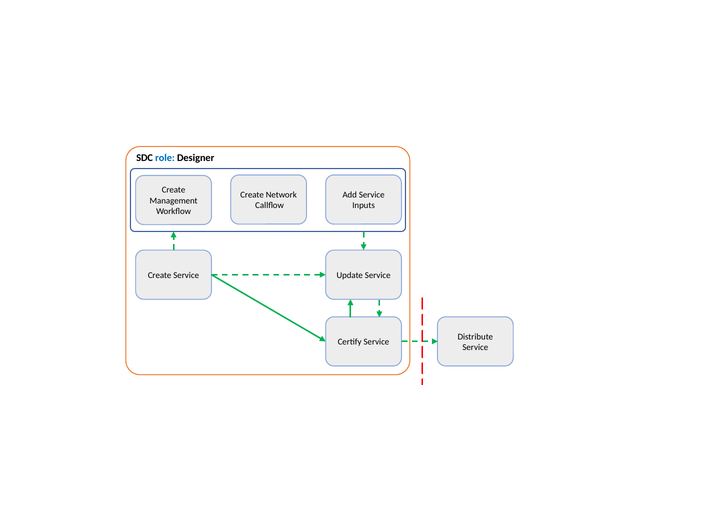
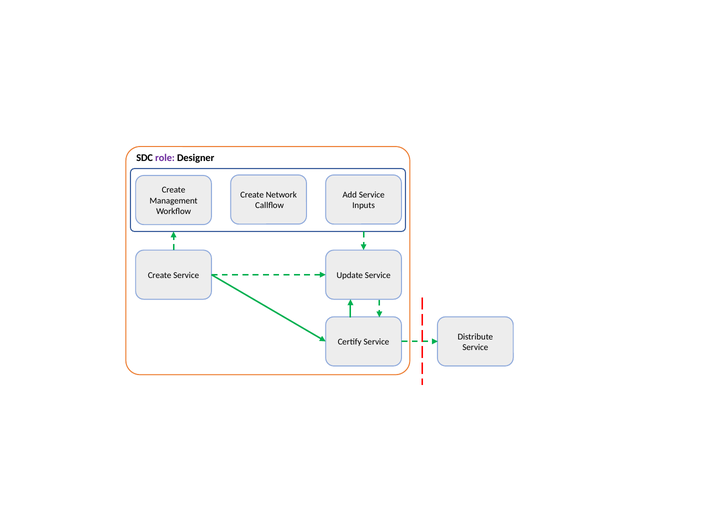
role colour: blue -> purple
